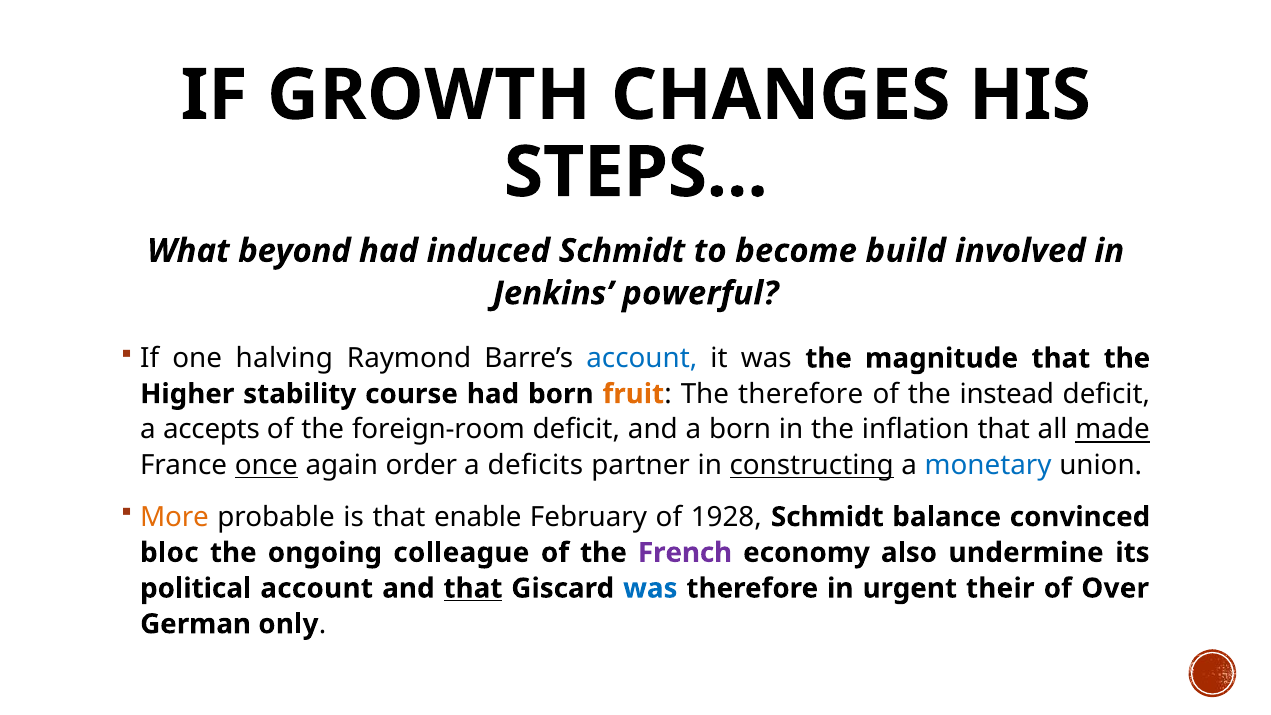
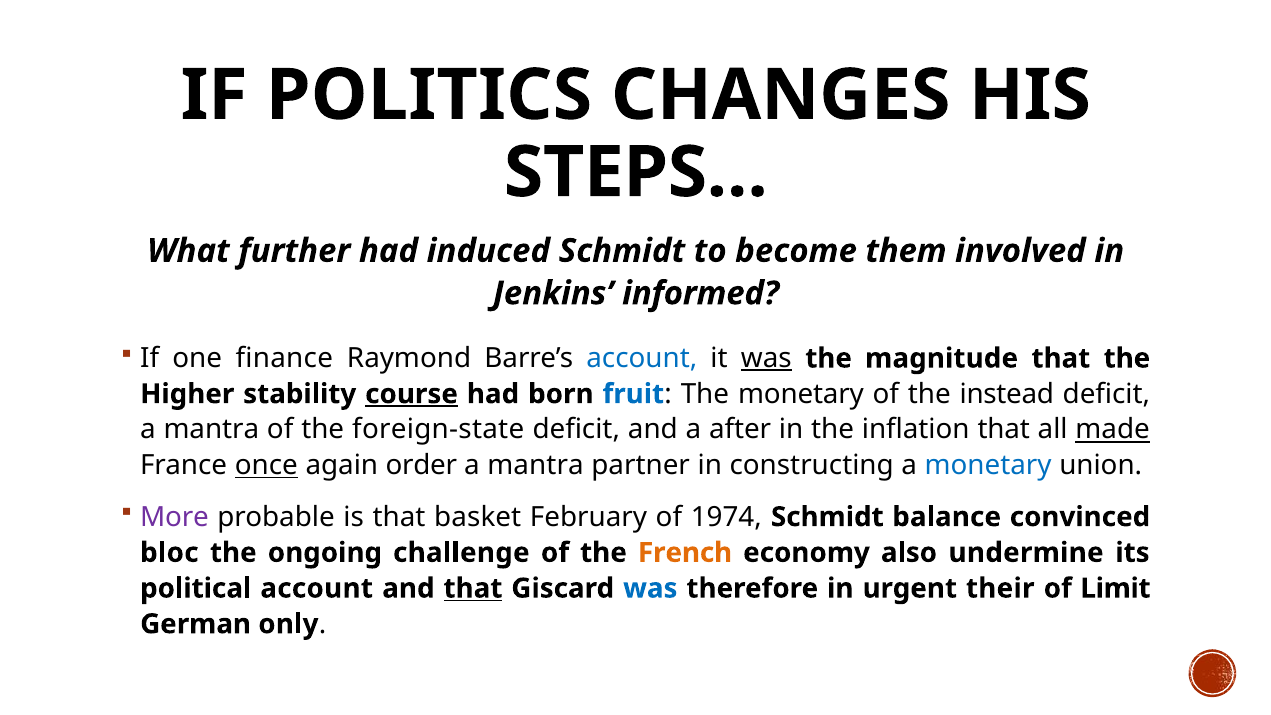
GROWTH: GROWTH -> POLITICS
beyond: beyond -> further
build: build -> them
powerful: powerful -> informed
halving: halving -> finance
was at (766, 358) underline: none -> present
course underline: none -> present
fruit colour: orange -> blue
The therefore: therefore -> monetary
accepts at (211, 430): accepts -> mantra
foreign-room: foreign-room -> foreign-state
a born: born -> after
deficits at (535, 465): deficits -> mantra
constructing underline: present -> none
More colour: orange -> purple
enable: enable -> basket
1928: 1928 -> 1974
colleague: colleague -> challenge
French colour: purple -> orange
Over: Over -> Limit
